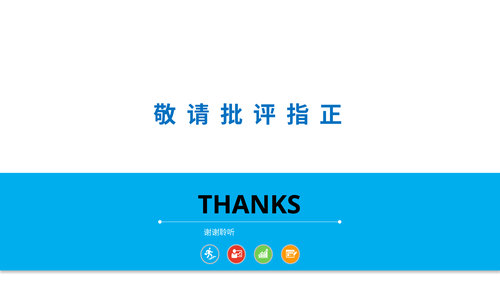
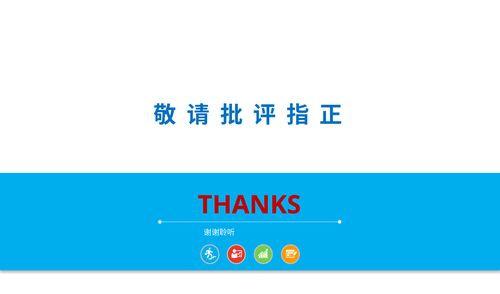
THANKS colour: black -> red
